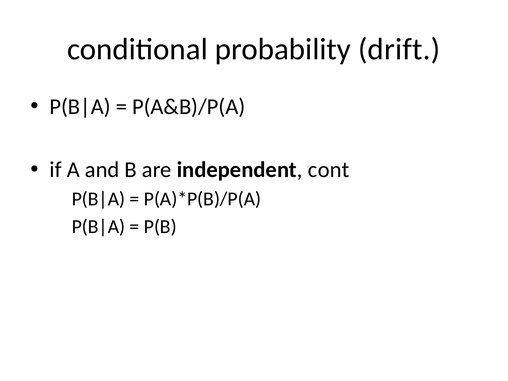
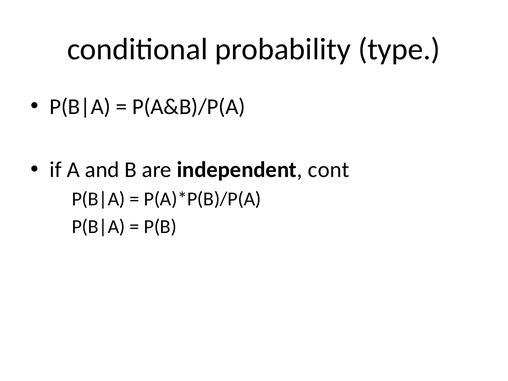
drift: drift -> type
